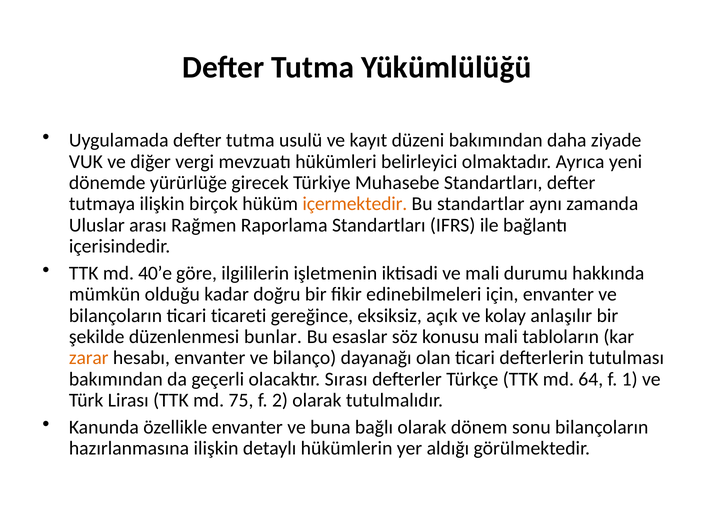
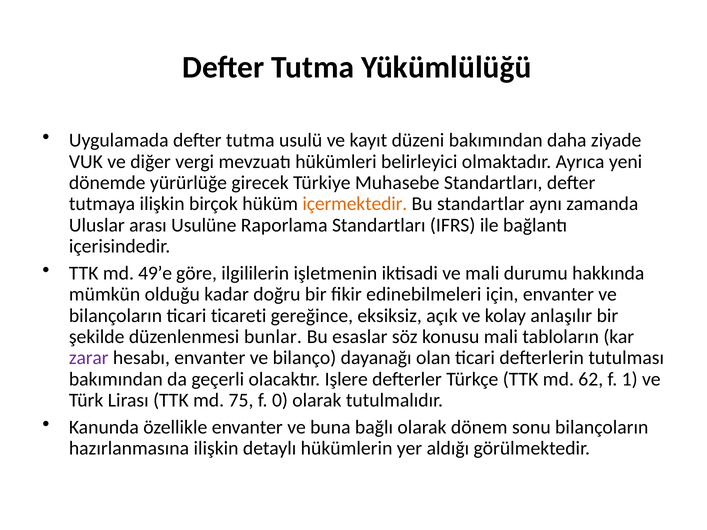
Rağmen: Rağmen -> Usulüne
40’e: 40’e -> 49’e
zarar colour: orange -> purple
Sırası: Sırası -> Işlere
64: 64 -> 62
2: 2 -> 0
